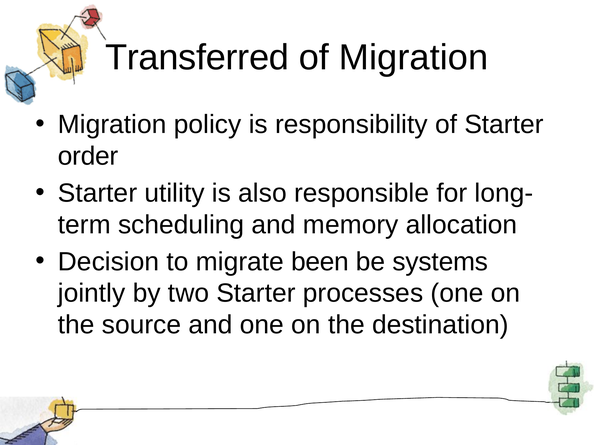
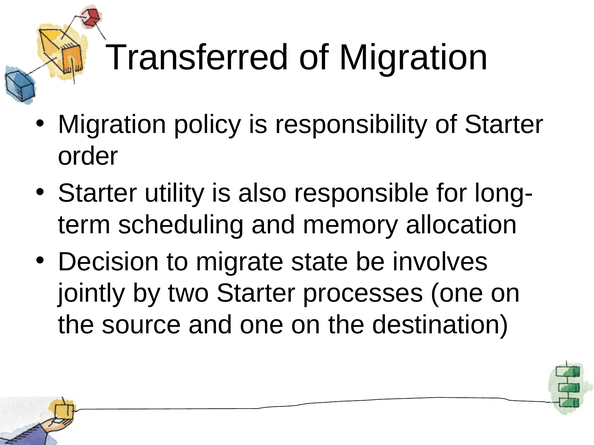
been: been -> state
systems: systems -> involves
